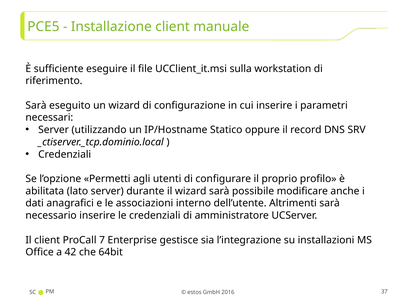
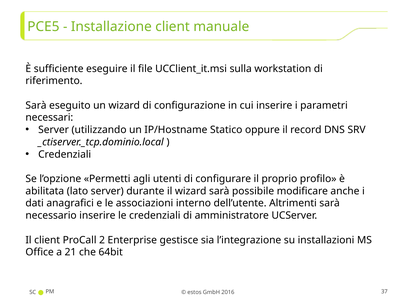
7: 7 -> 2
42: 42 -> 21
